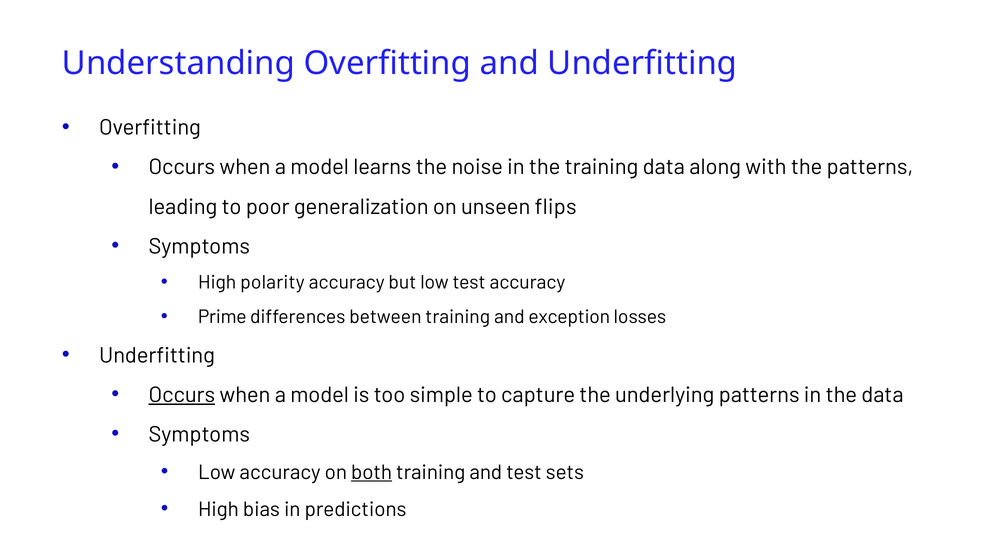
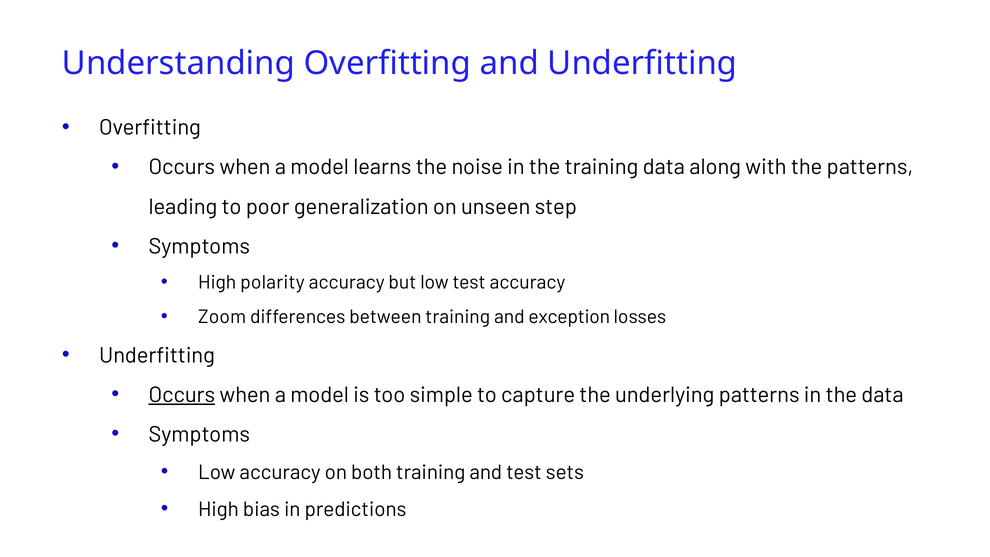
flips: flips -> step
Prime: Prime -> Zoom
both underline: present -> none
